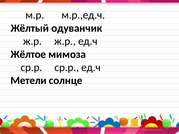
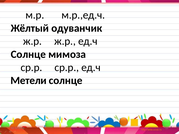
Жёлтое at (28, 54): Жёлтое -> Солнце
